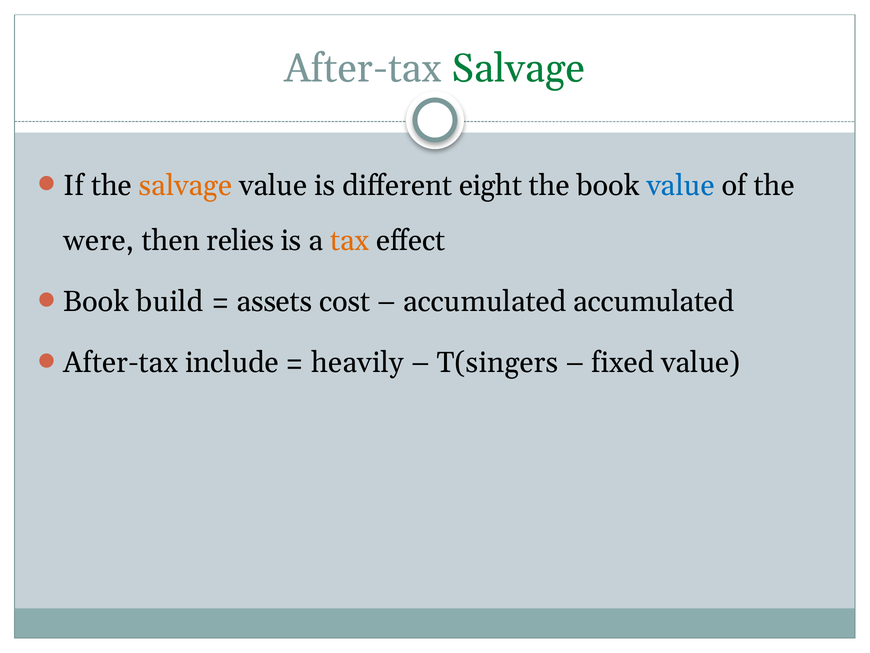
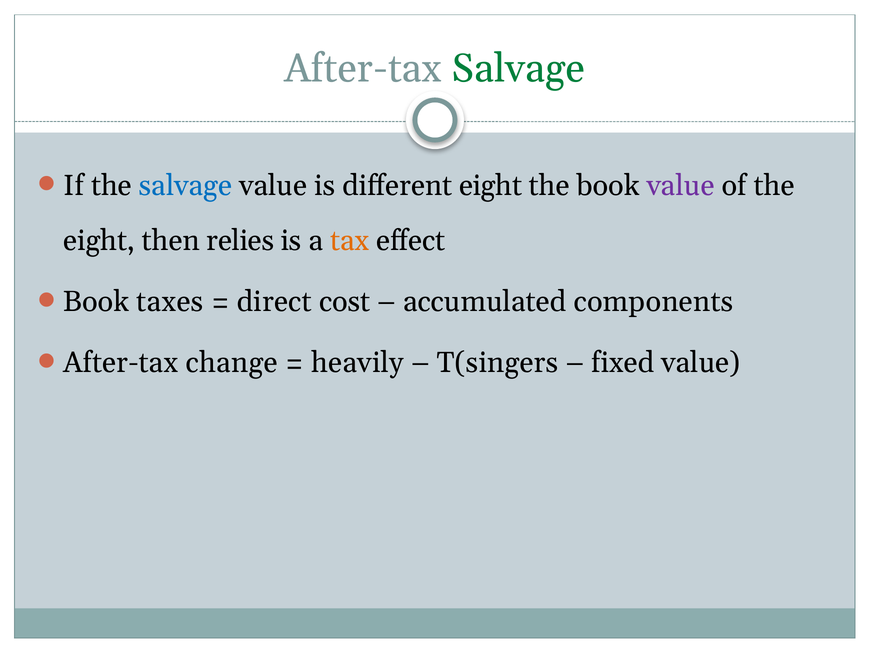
salvage at (185, 185) colour: orange -> blue
value at (681, 185) colour: blue -> purple
were at (99, 241): were -> eight
build: build -> taxes
assets: assets -> direct
accumulated accumulated: accumulated -> components
include: include -> change
